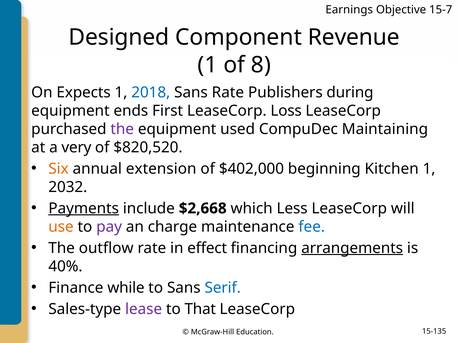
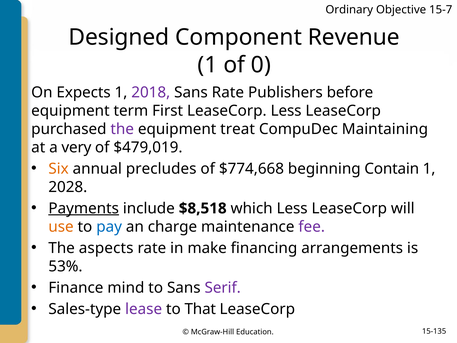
Earnings: Earnings -> Ordinary
8: 8 -> 0
2018 colour: blue -> purple
during: during -> before
ends: ends -> term
LeaseCorp Loss: Loss -> Less
used: used -> treat
$820,520: $820,520 -> $479,019
extension: extension -> precludes
$402,000: $402,000 -> $774,668
Kitchen: Kitchen -> Contain
2032: 2032 -> 2028
$2,668: $2,668 -> $8,518
pay colour: purple -> blue
fee colour: blue -> purple
outflow: outflow -> aspects
effect: effect -> make
arrangements underline: present -> none
40%: 40% -> 53%
while: while -> mind
Serif colour: blue -> purple
